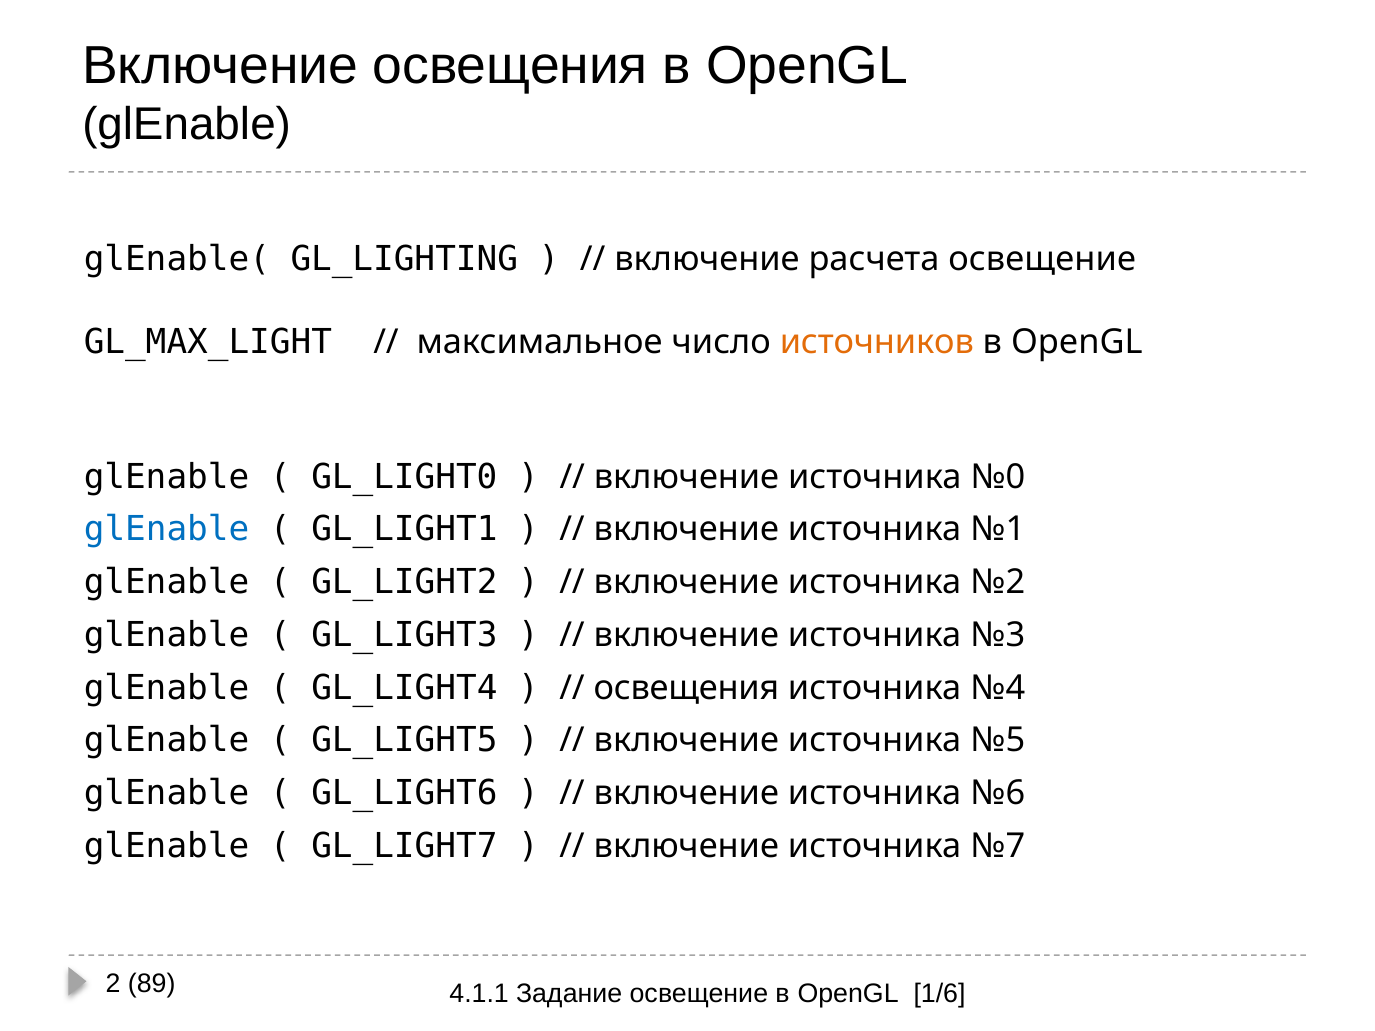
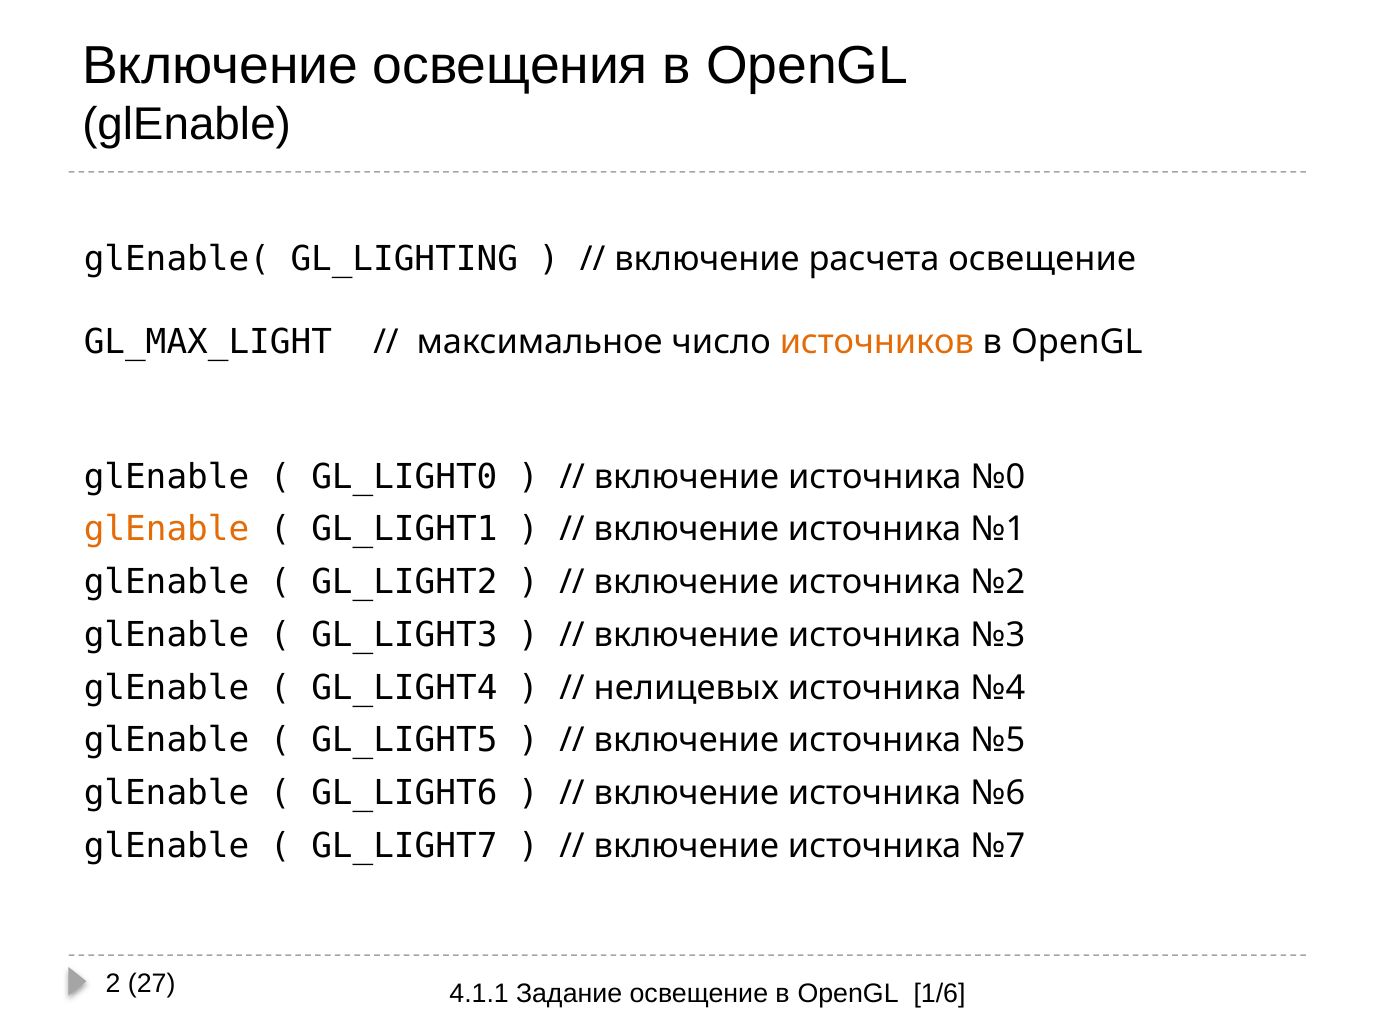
glEnable at (167, 530) colour: blue -> orange
освещения at (686, 688): освещения -> нелицевых
89: 89 -> 27
